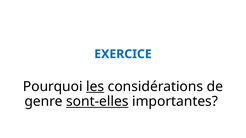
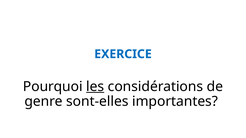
sont-elles underline: present -> none
